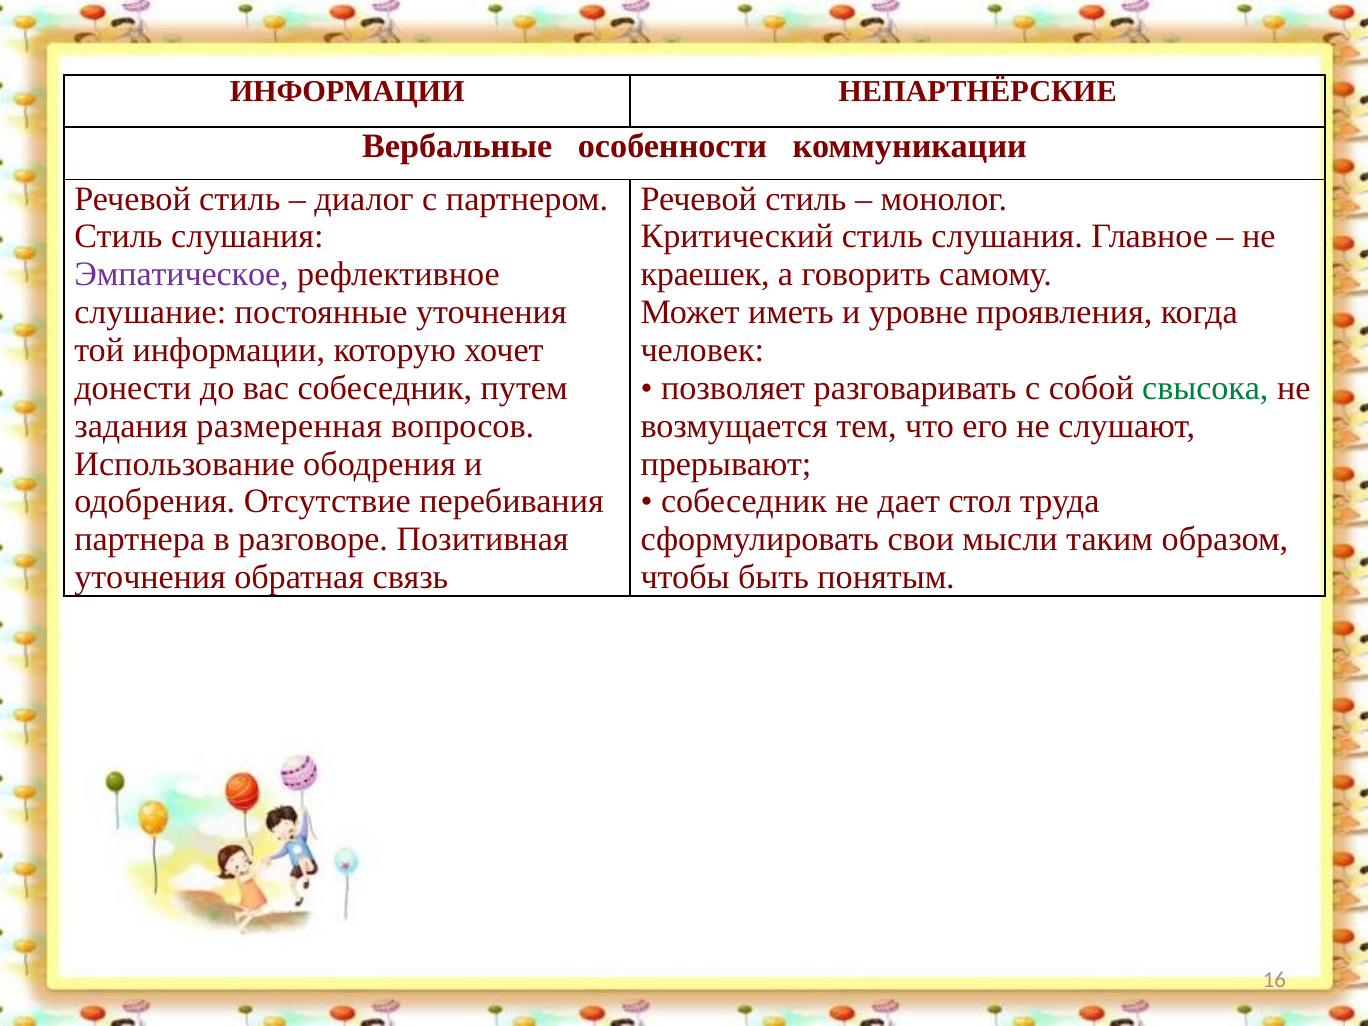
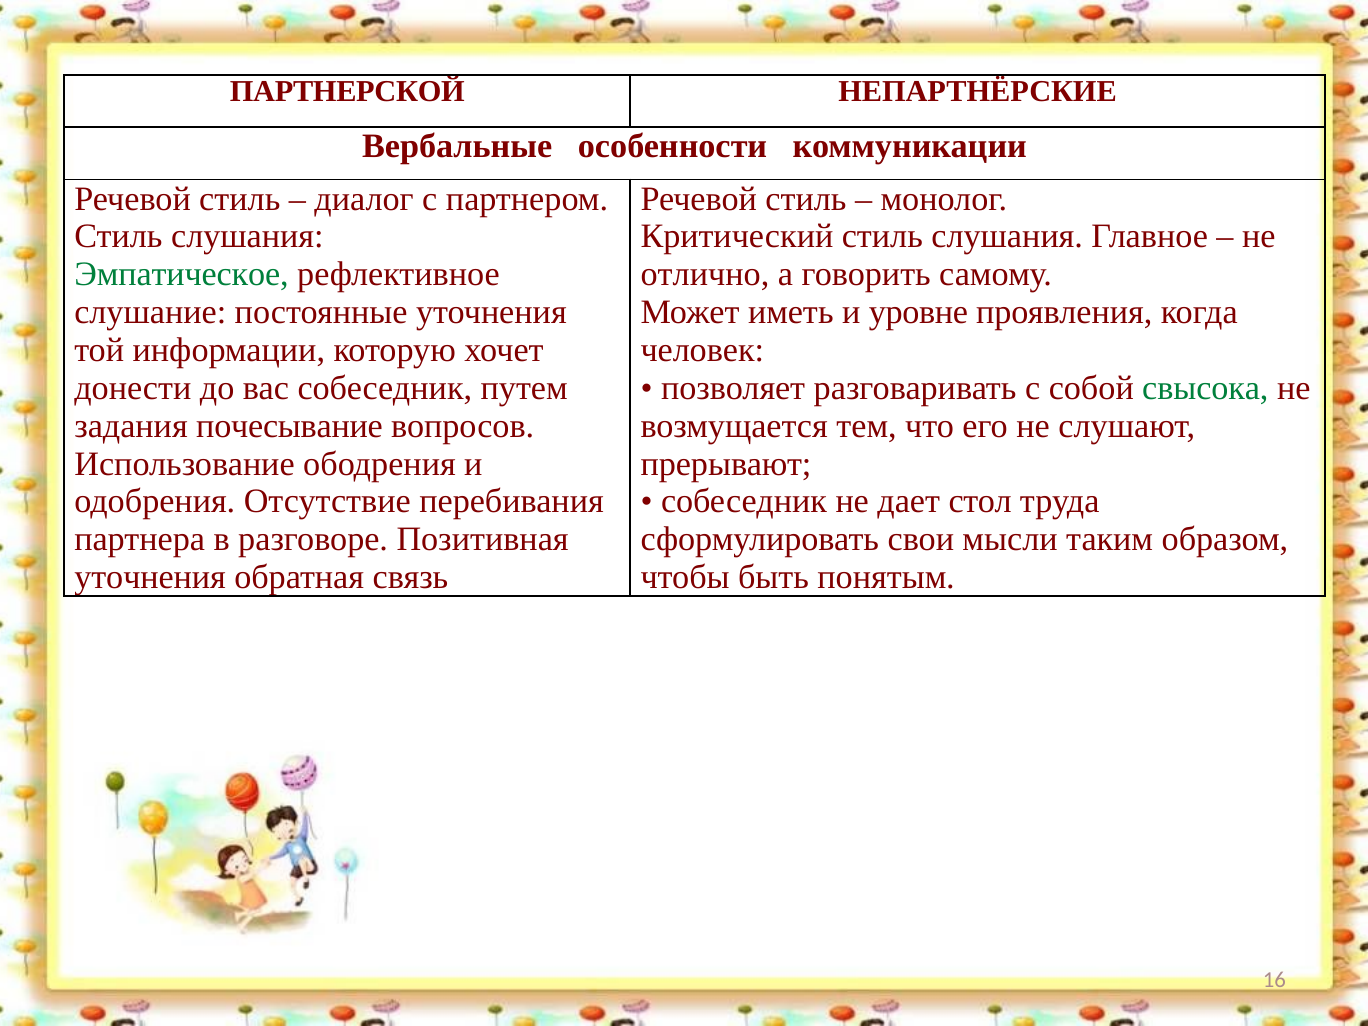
ИНФОРМАЦИИ at (347, 92): ИНФОРМАЦИИ -> ПАРТНЕРСКОЙ
Эмпатическое colour: purple -> green
краешек: краешек -> отлично
размеренная: размеренная -> почесывание
